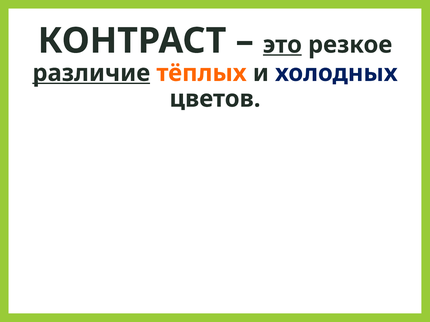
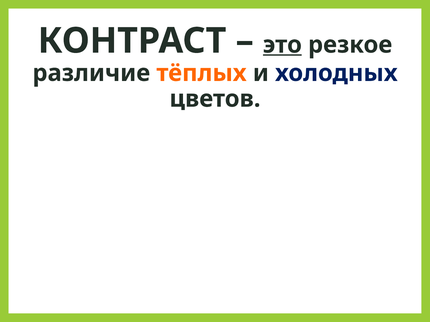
различие underline: present -> none
